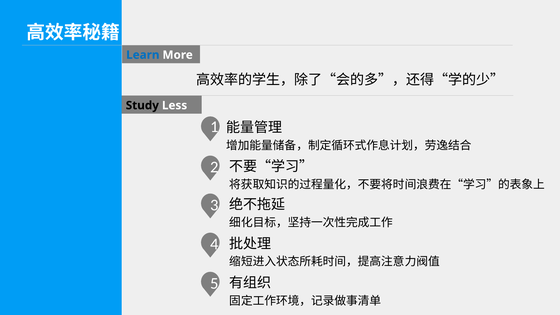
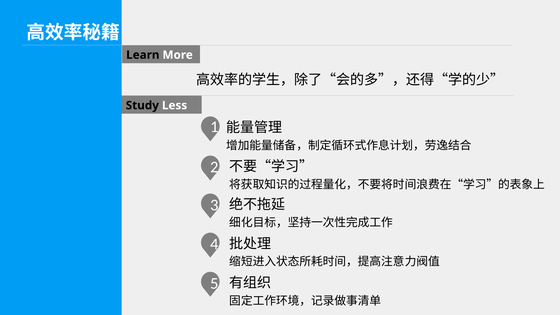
Learn colour: blue -> black
